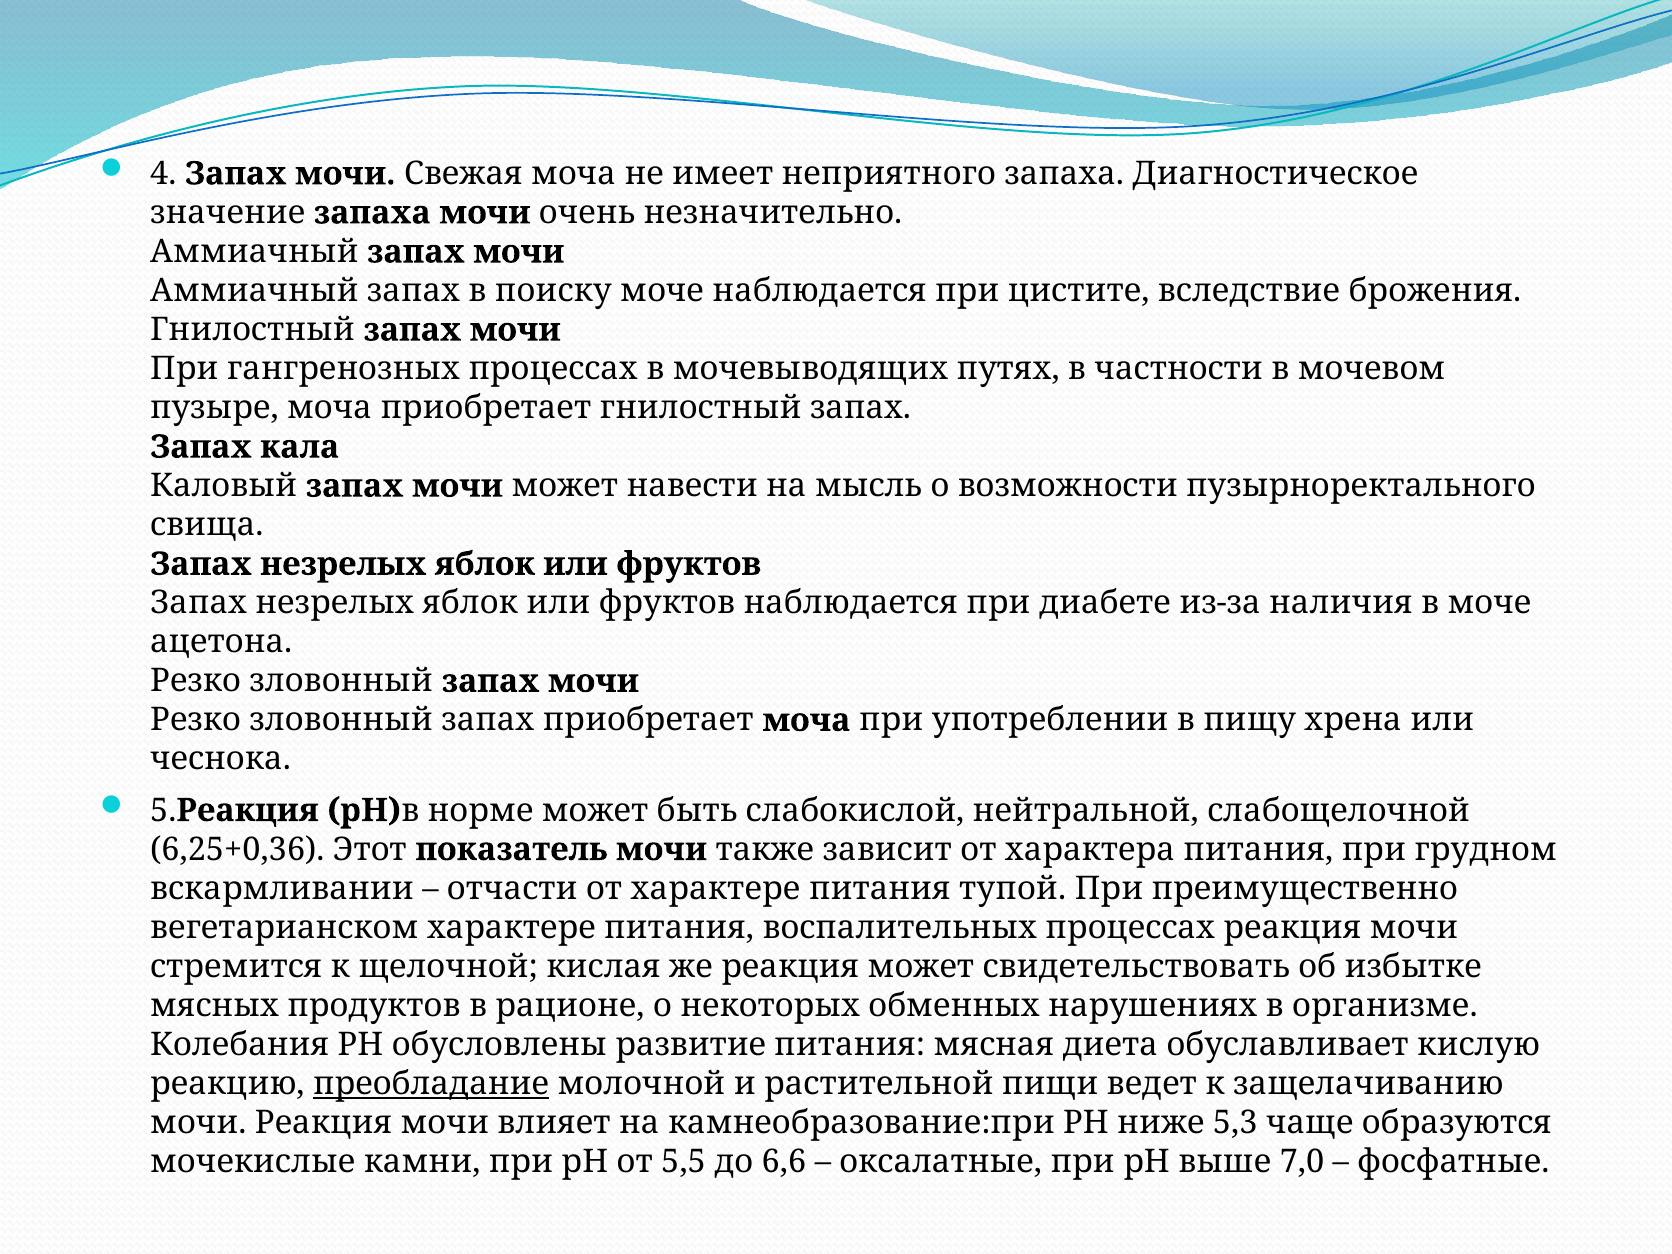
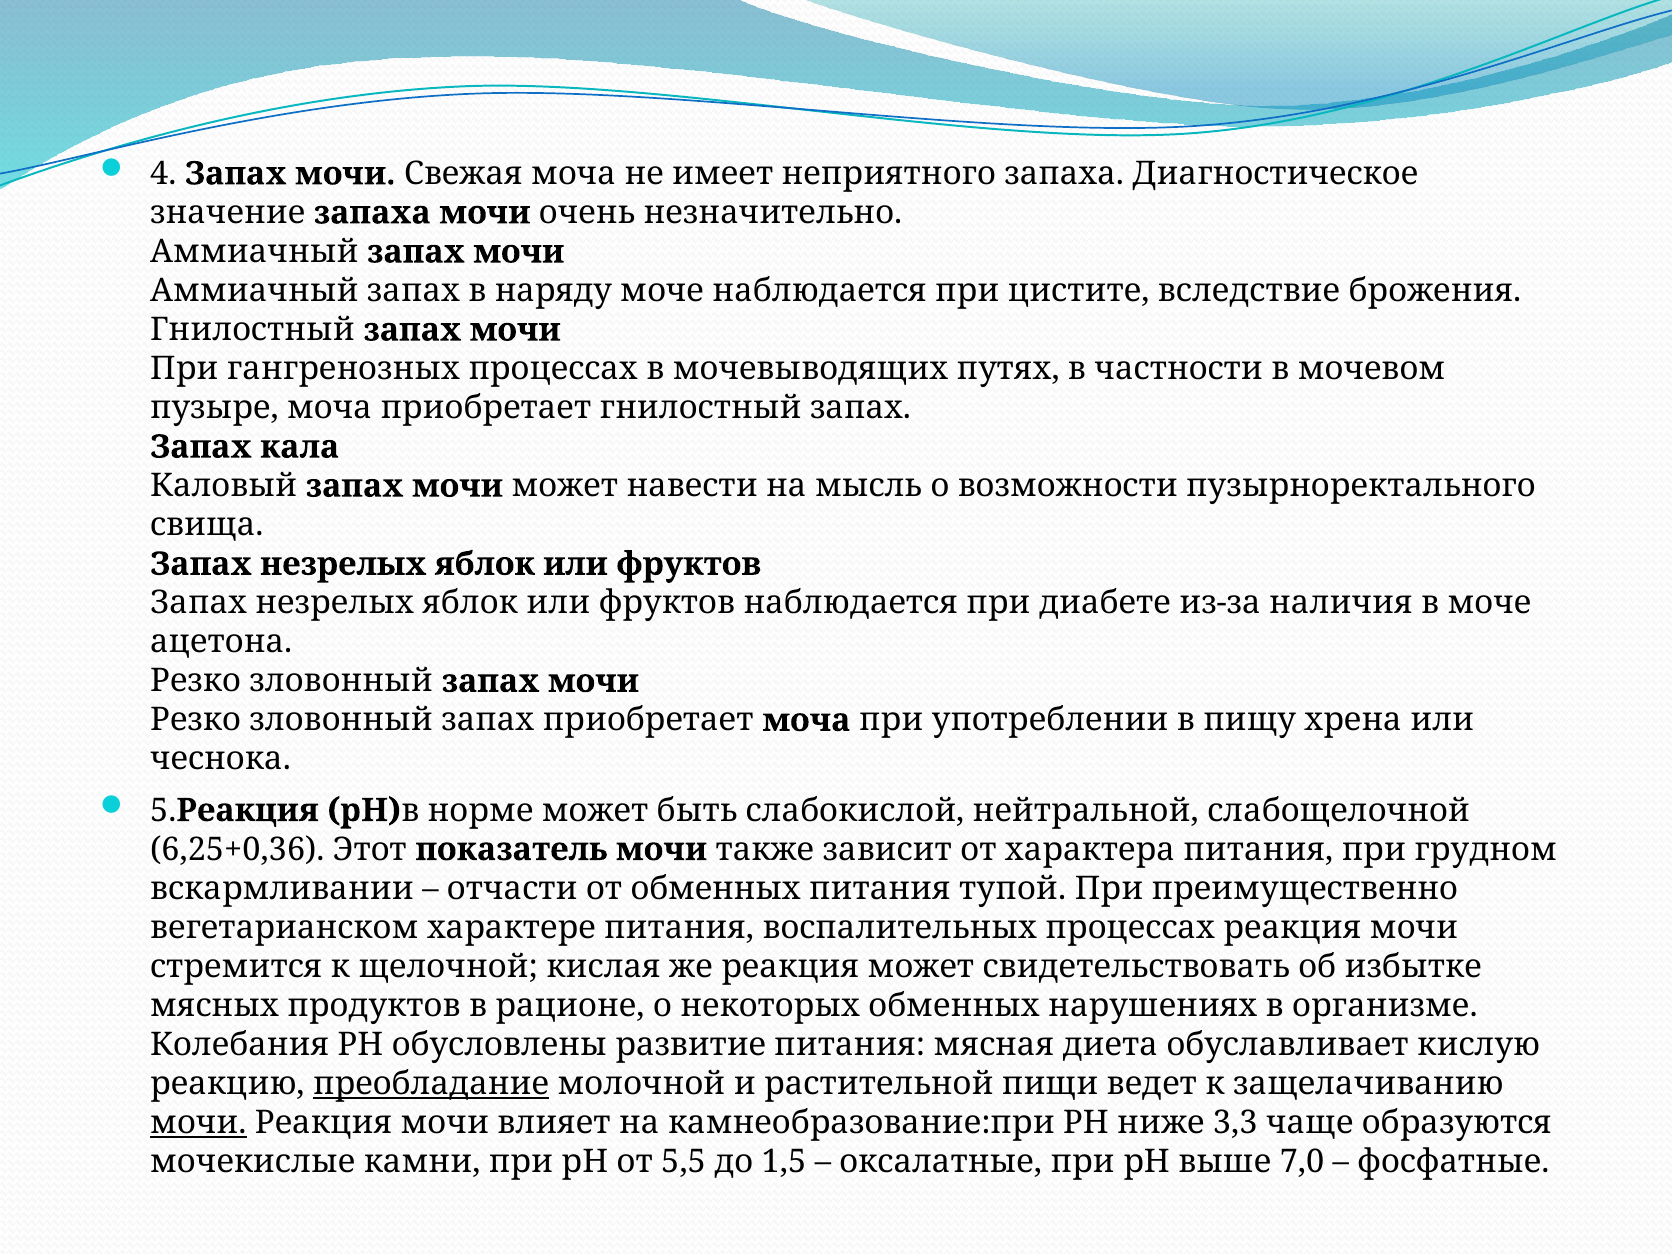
поиску: поиску -> наряду
от характере: характере -> обменных
мочи at (198, 1123) underline: none -> present
5,3: 5,3 -> 3,3
6,6: 6,6 -> 1,5
